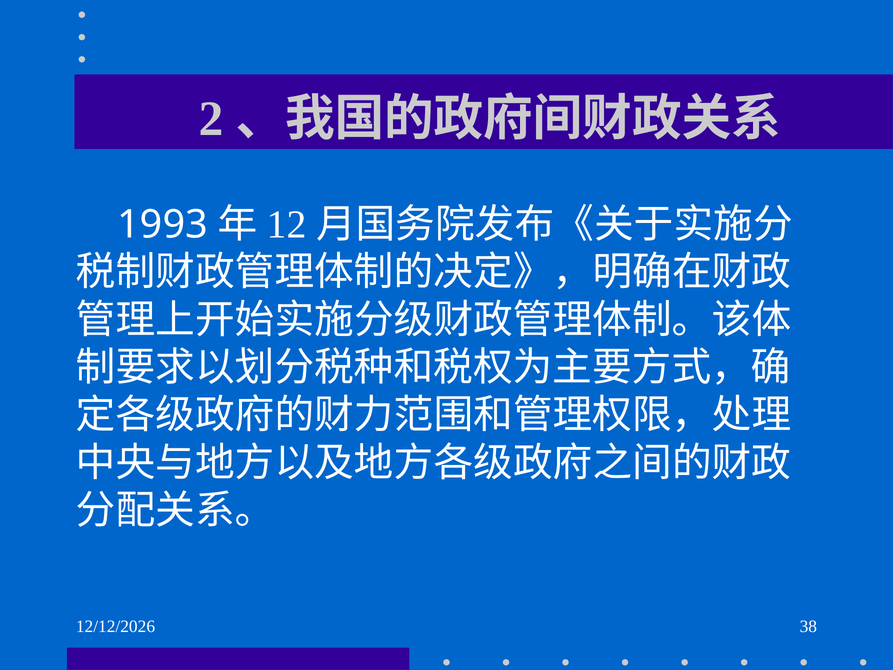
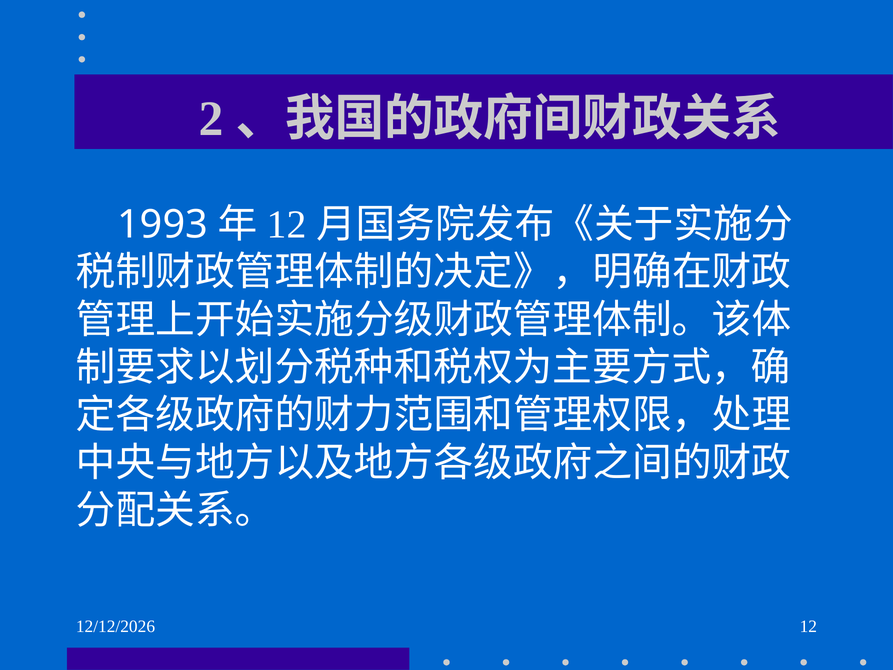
38 at (808, 626): 38 -> 12
